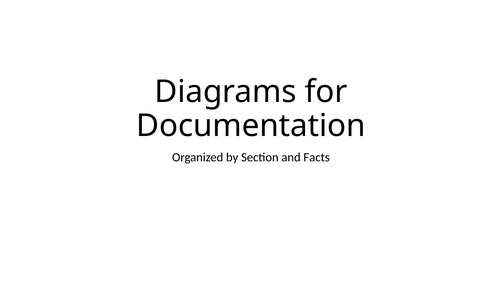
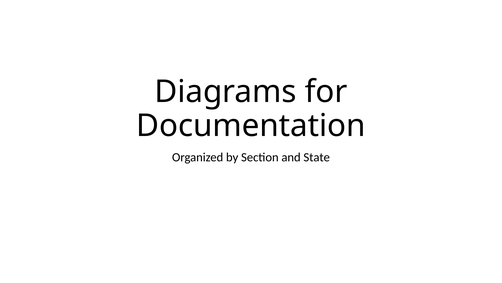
Facts: Facts -> State
